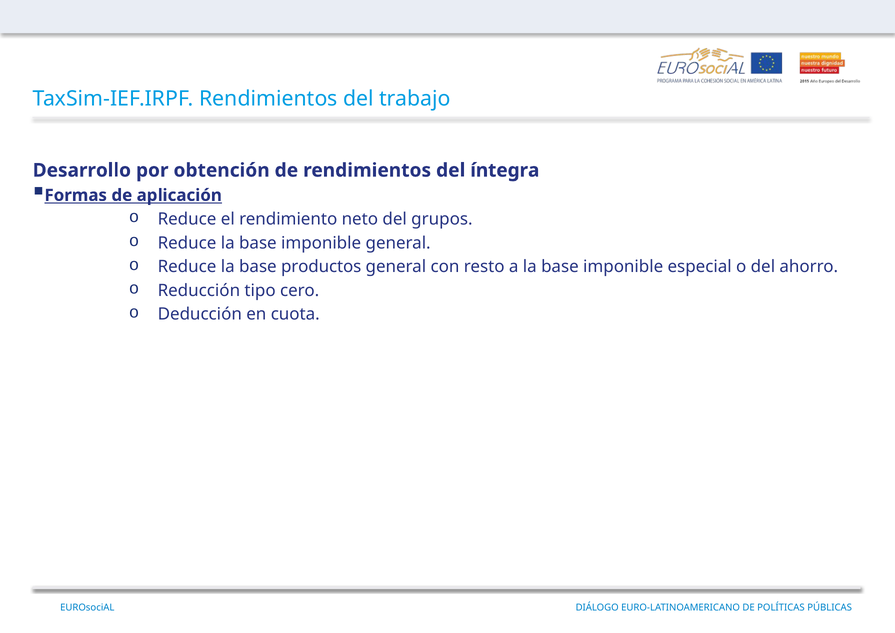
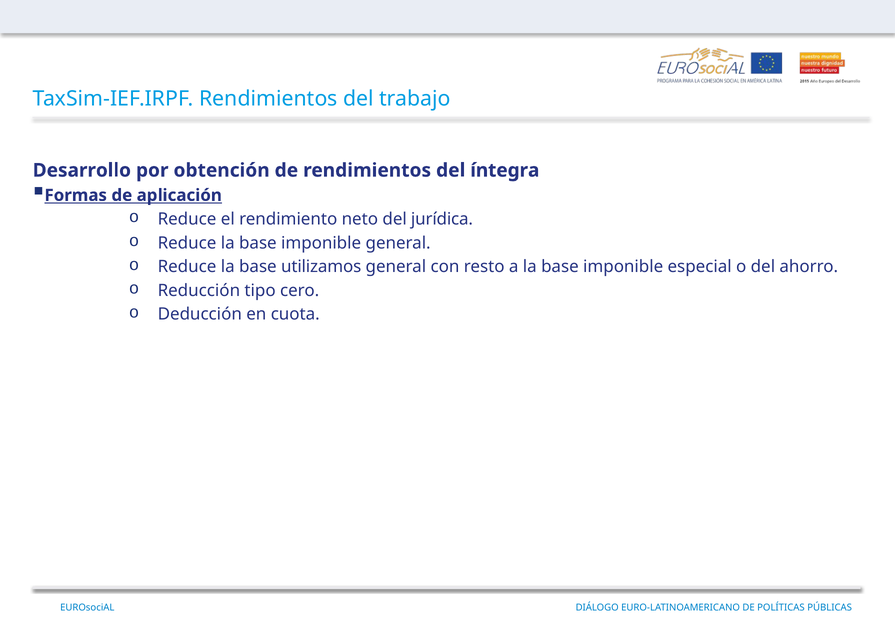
grupos: grupos -> jurídica
productos: productos -> utilizamos
